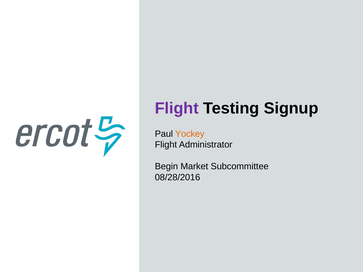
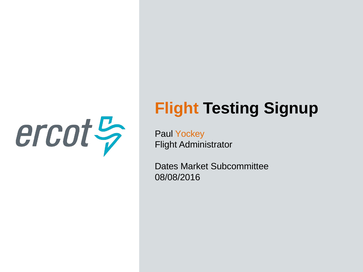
Flight at (177, 108) colour: purple -> orange
Begin: Begin -> Dates
08/28/2016: 08/28/2016 -> 08/08/2016
